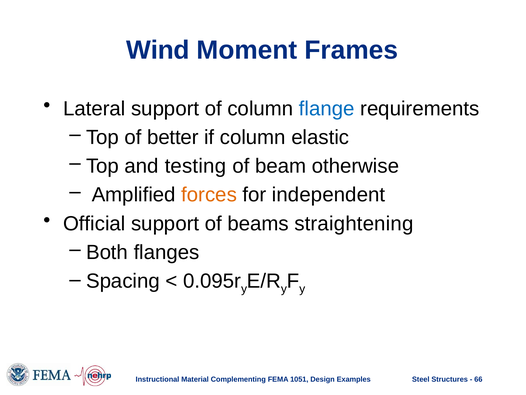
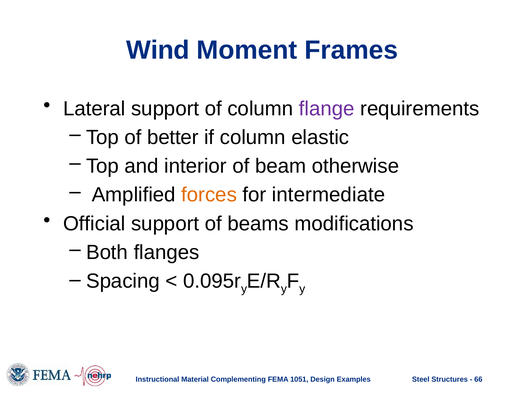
flange colour: blue -> purple
testing: testing -> interior
independent: independent -> intermediate
straightening: straightening -> modifications
